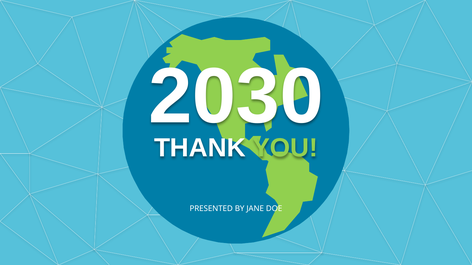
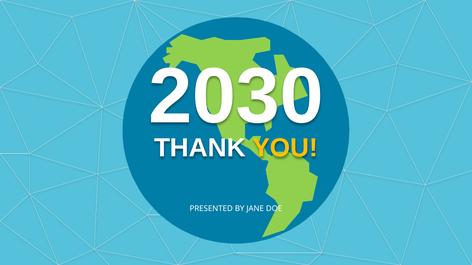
YOU colour: light green -> yellow
